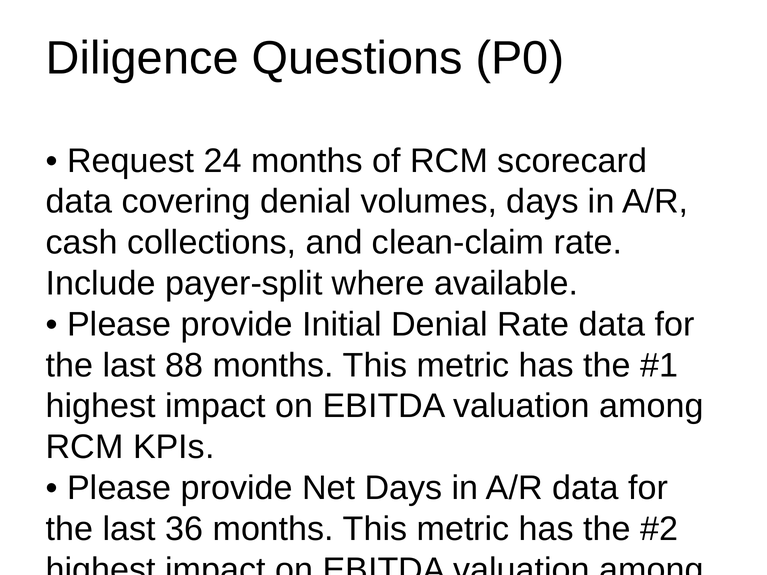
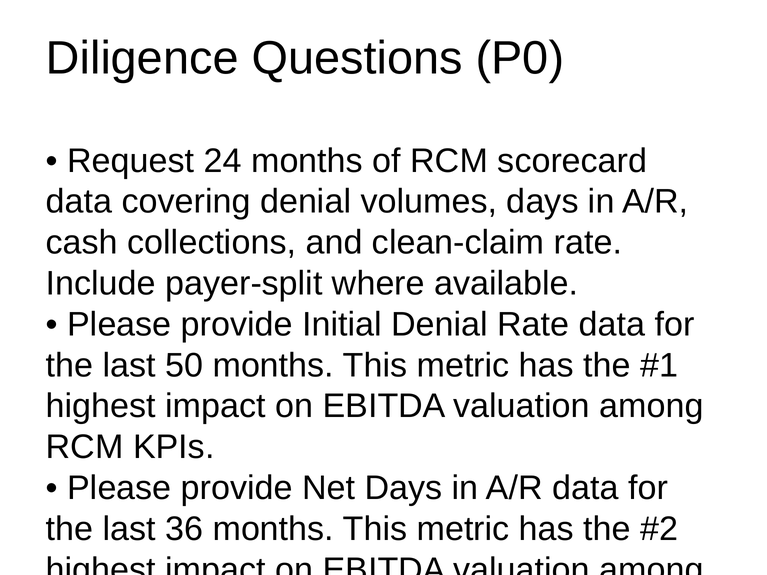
88: 88 -> 50
